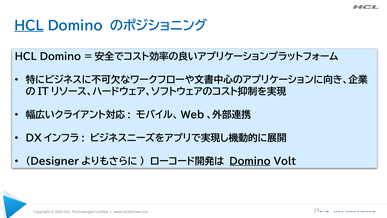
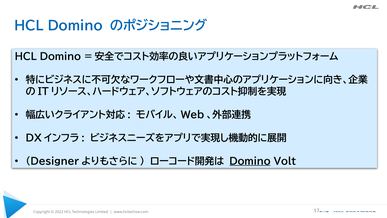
HCL at (29, 26) underline: present -> none
